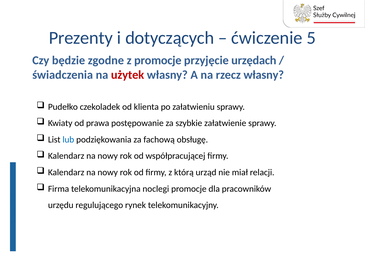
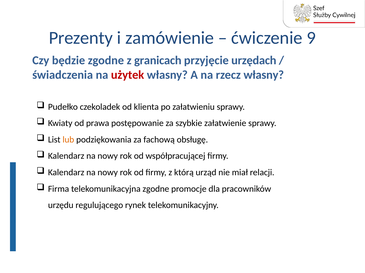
dotyczących: dotyczących -> zamówienie
5: 5 -> 9
z promocje: promocje -> granicach
lub colour: blue -> orange
telekomunikacyjna noclegi: noclegi -> zgodne
